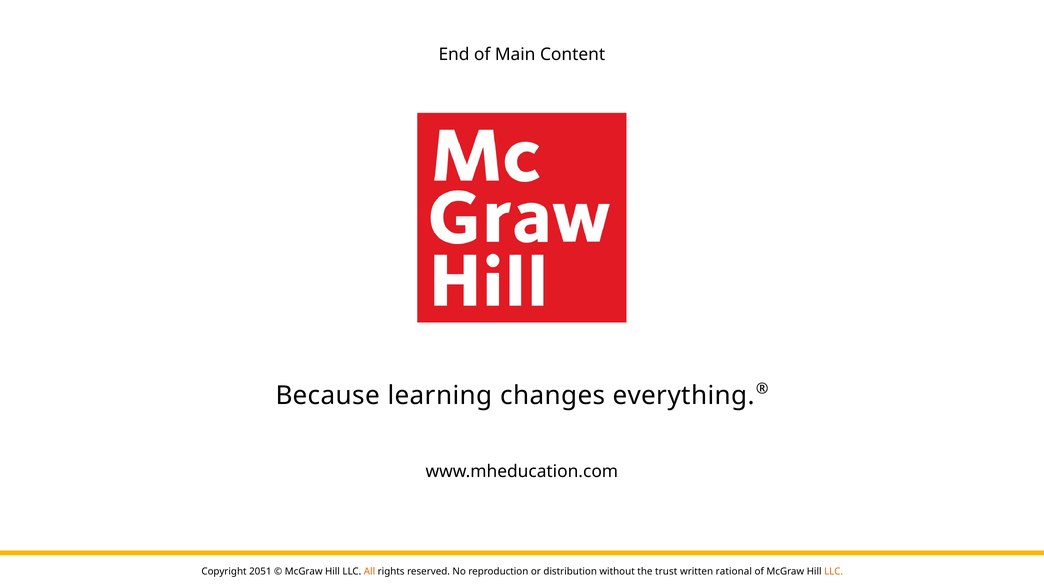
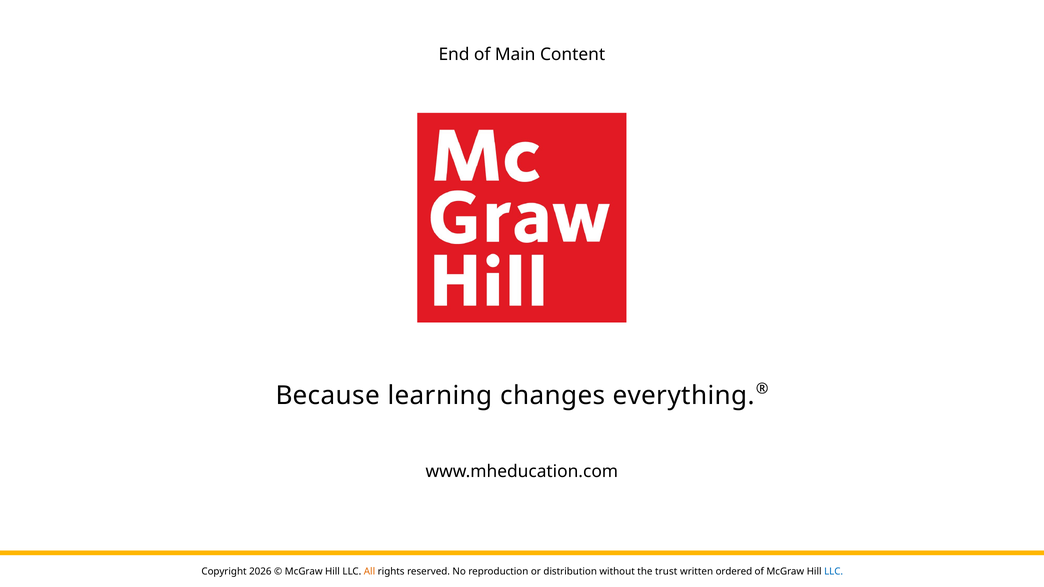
2051: 2051 -> 2026
rational: rational -> ordered
LLC at (834, 572) colour: orange -> blue
